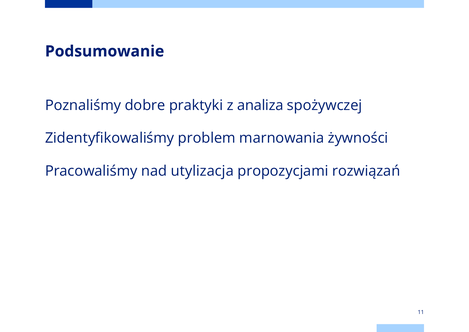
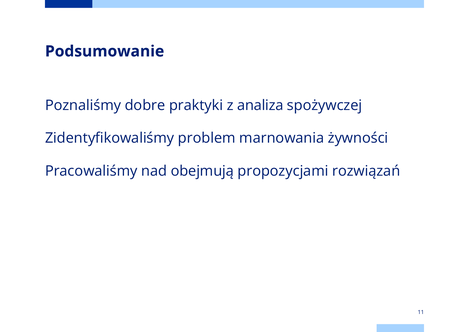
utylizacja: utylizacja -> obejmują
